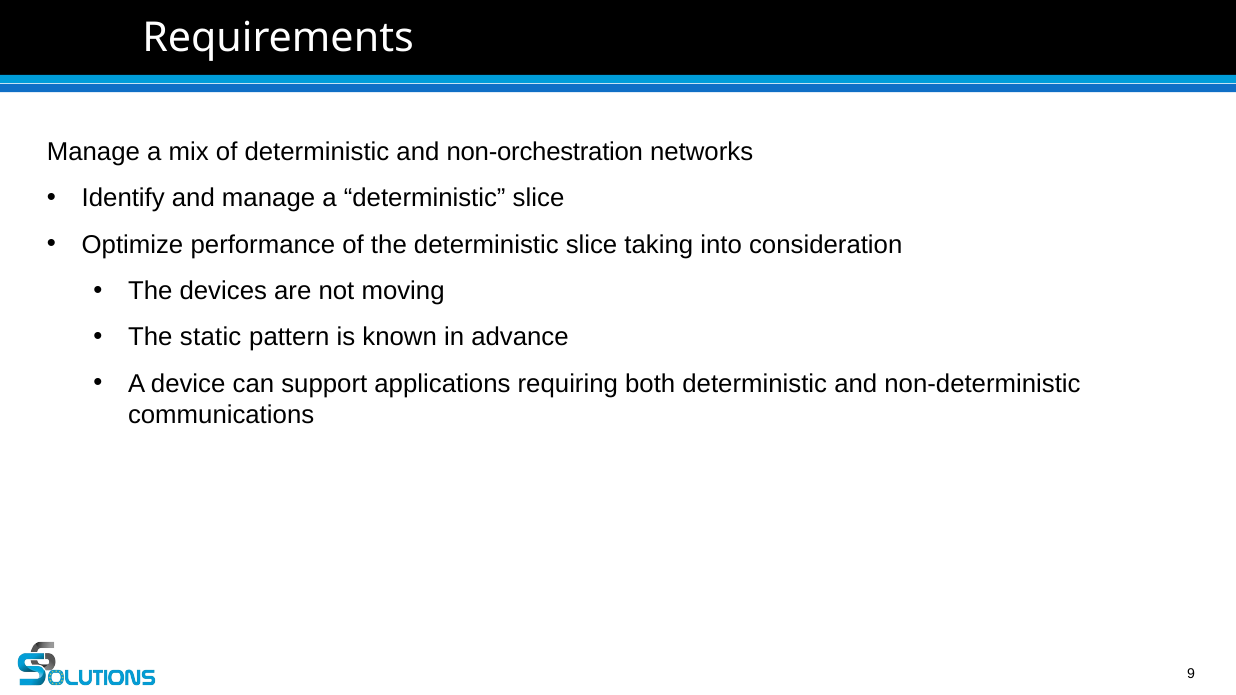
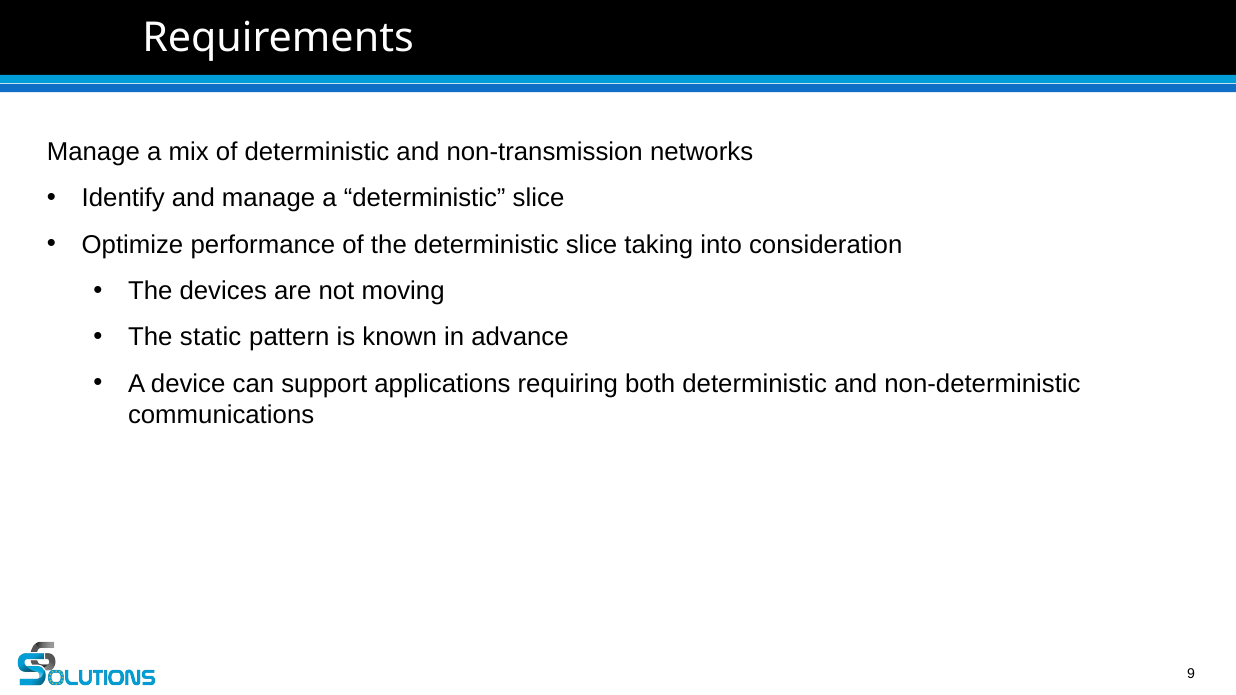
non-orchestration: non-orchestration -> non-transmission
